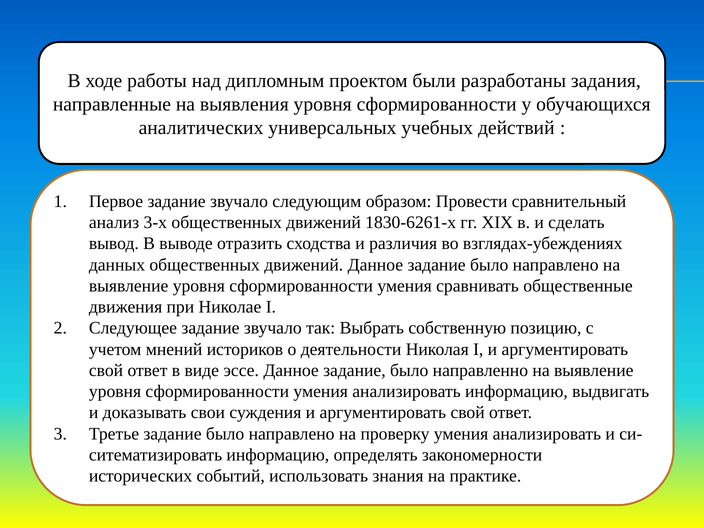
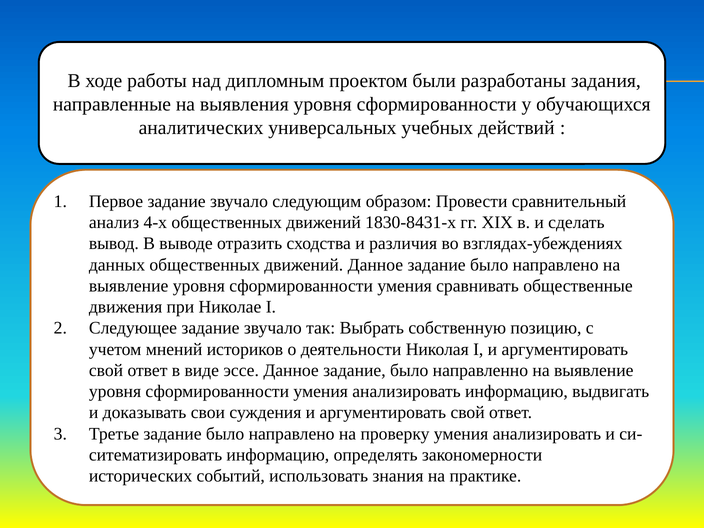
3-х: 3-х -> 4-х
1830-6261-х: 1830-6261-х -> 1830-8431-х
